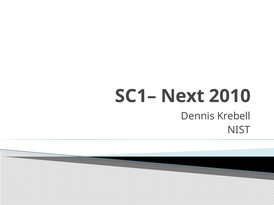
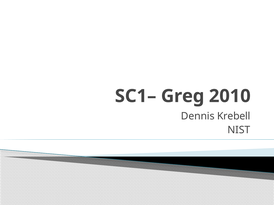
Next: Next -> Greg
